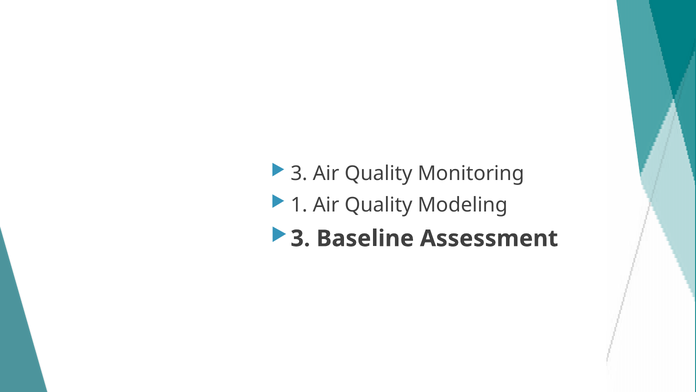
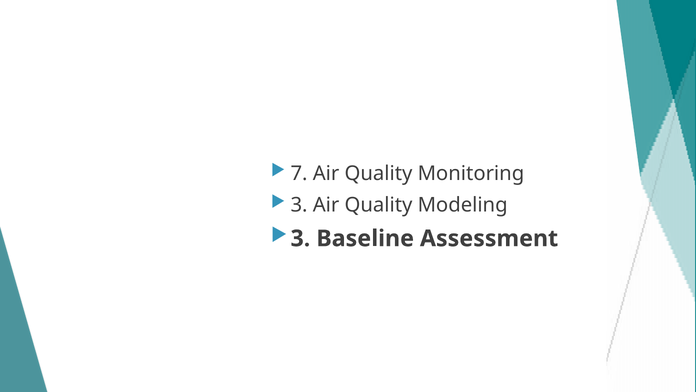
3 at (299, 173): 3 -> 7
1 at (299, 205): 1 -> 3
